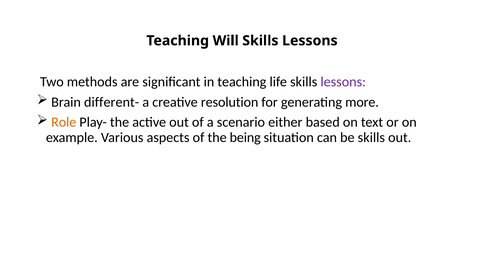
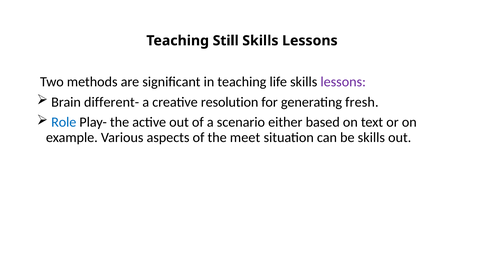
Will: Will -> Still
more: more -> fresh
Role colour: orange -> blue
being: being -> meet
